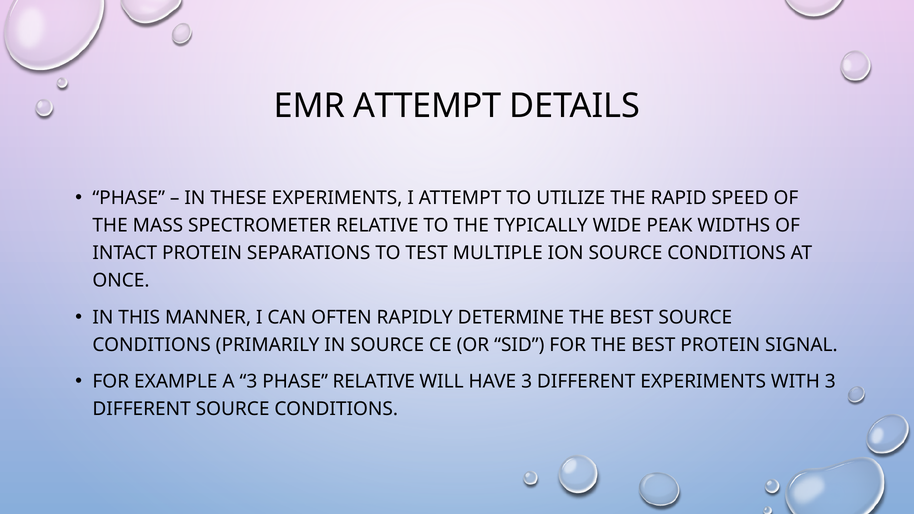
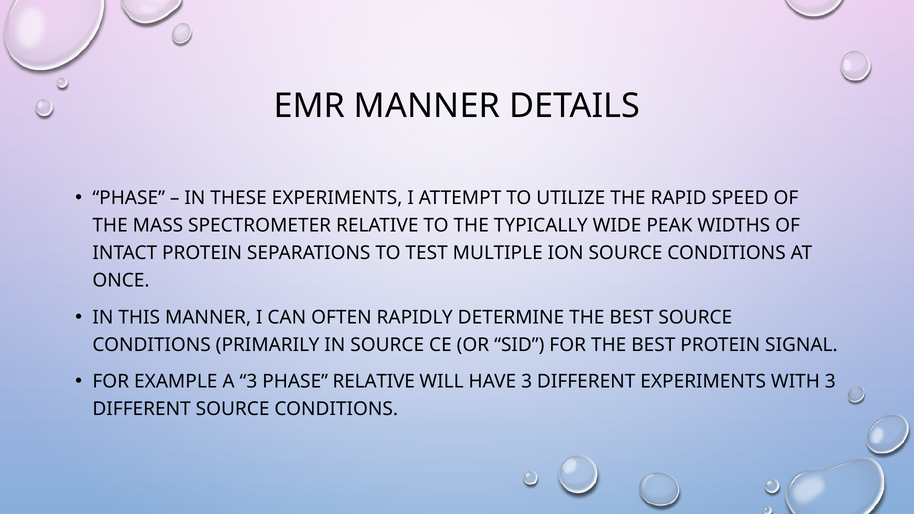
EMR ATTEMPT: ATTEMPT -> MANNER
